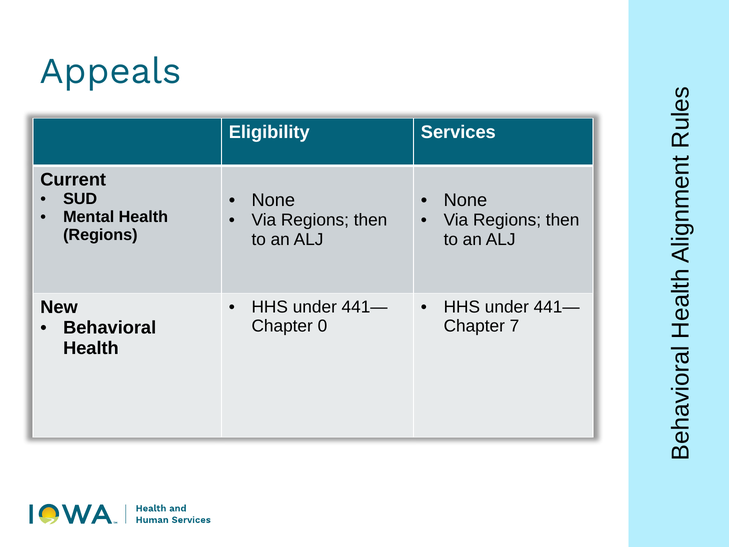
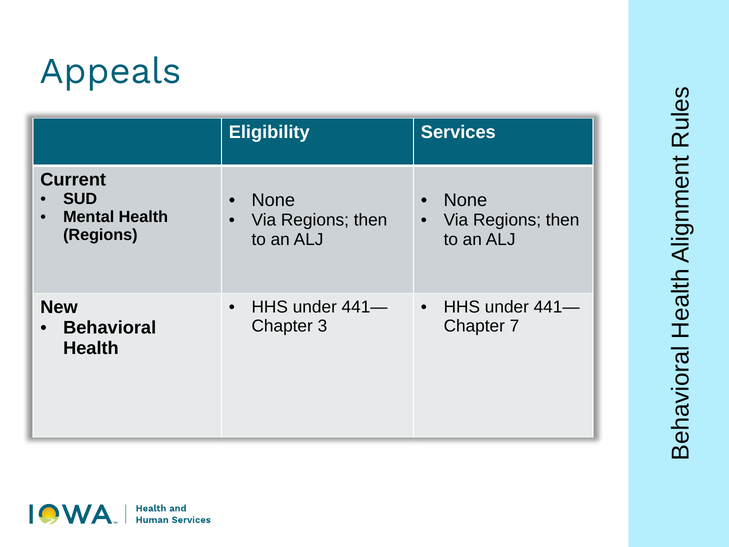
0: 0 -> 3
